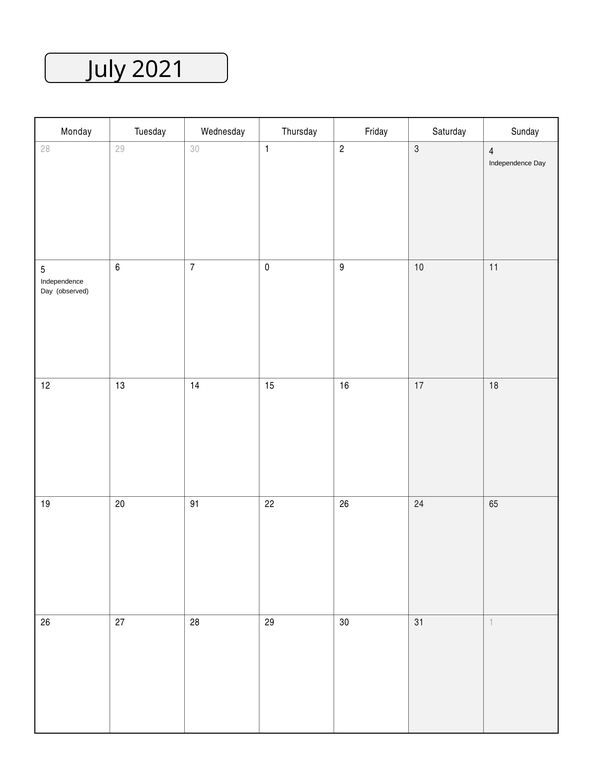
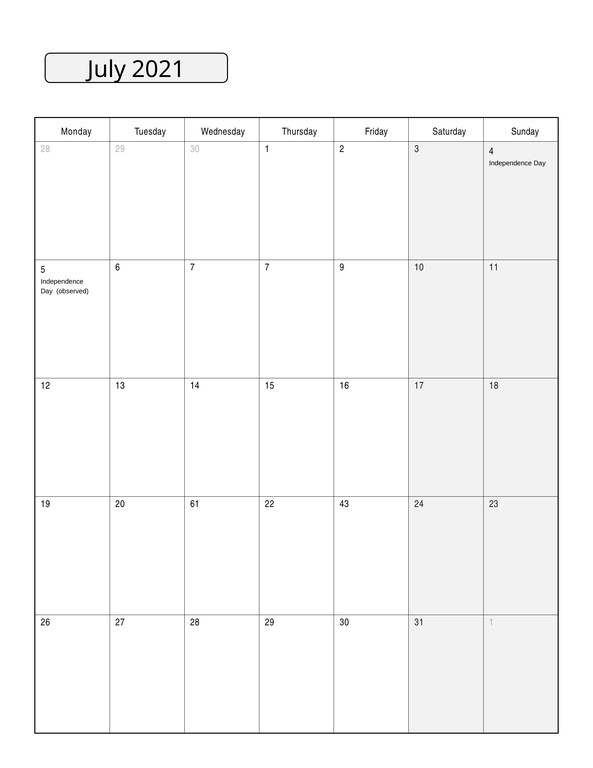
7 0: 0 -> 7
91: 91 -> 61
22 26: 26 -> 43
65: 65 -> 23
